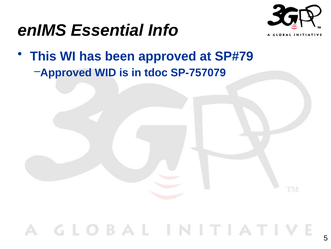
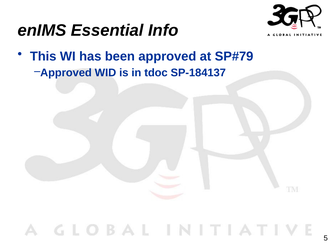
SP-757079: SP-757079 -> SP-184137
